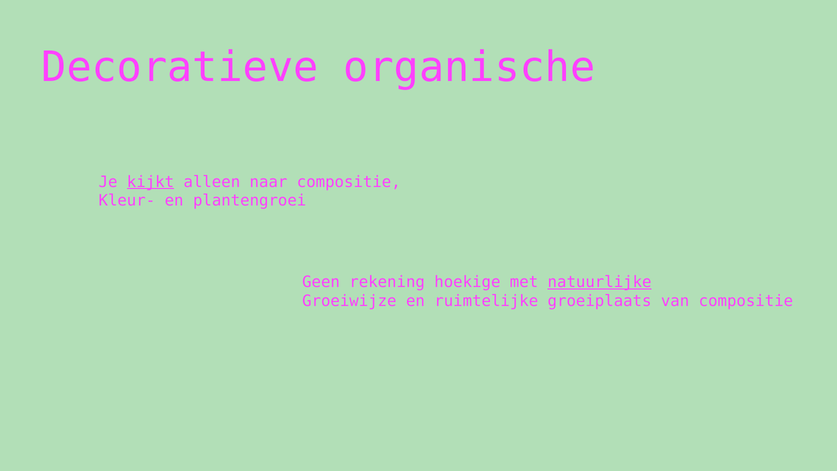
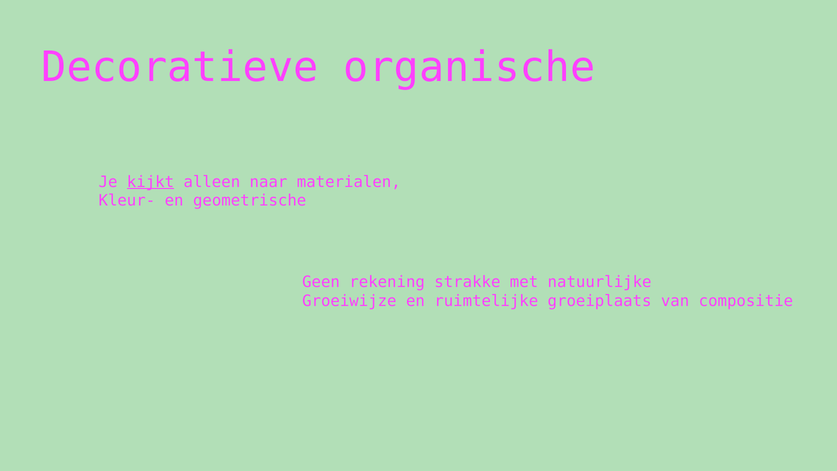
naar compositie: compositie -> materialen
plantengroei: plantengroei -> geometrische
hoekige: hoekige -> strakke
natuurlijke underline: present -> none
